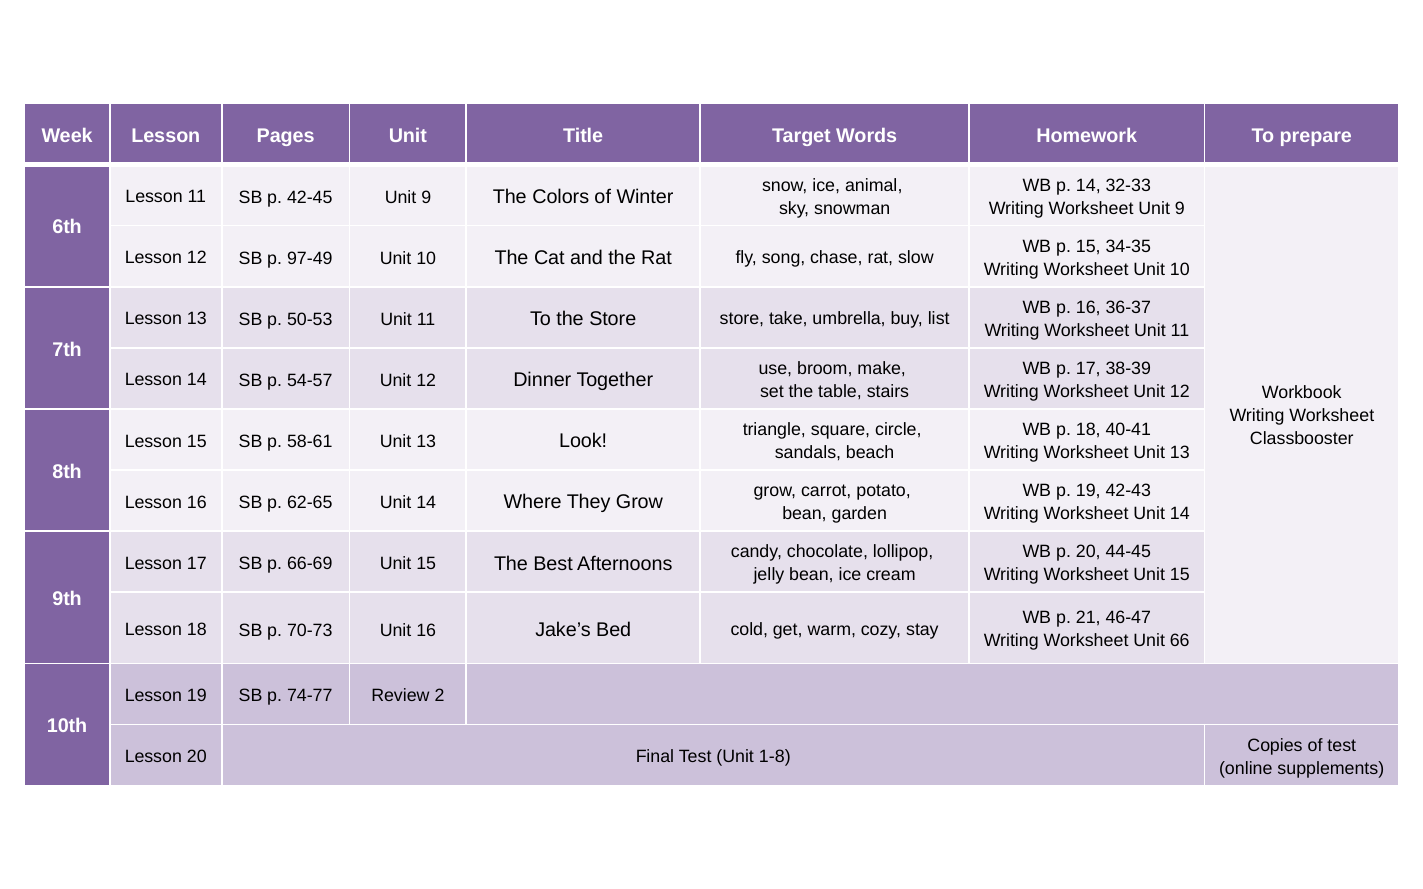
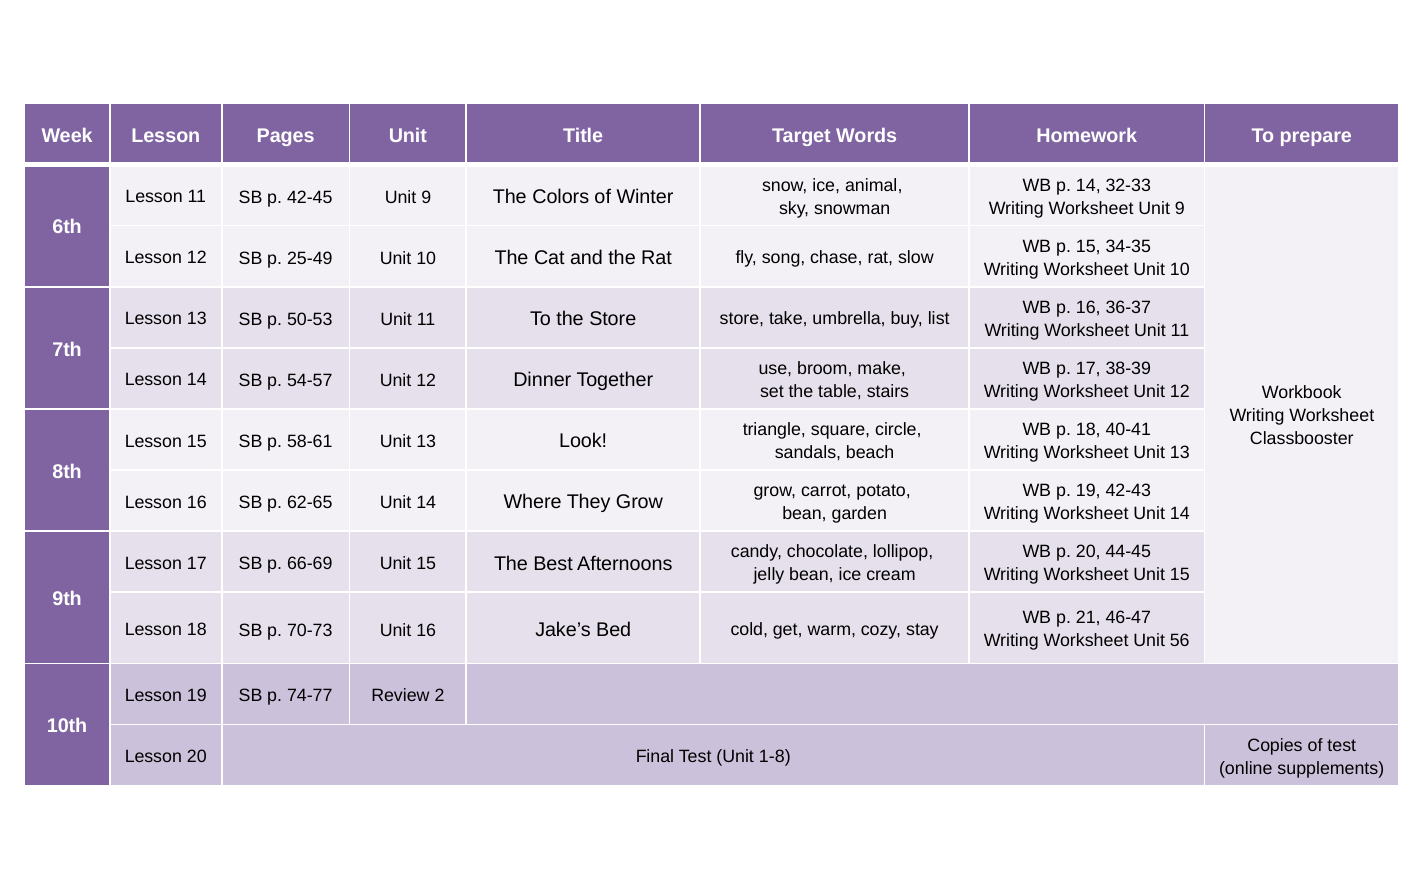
97-49: 97-49 -> 25-49
66: 66 -> 56
